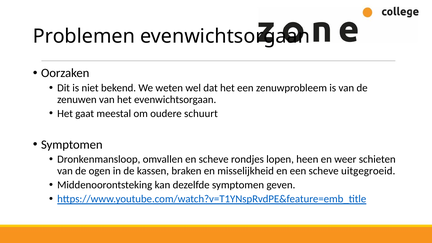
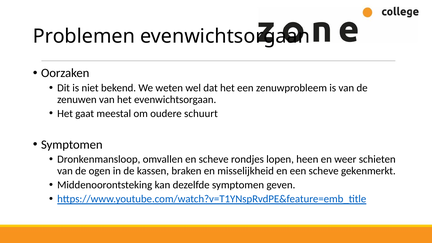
uitgegroeid: uitgegroeid -> gekenmerkt
